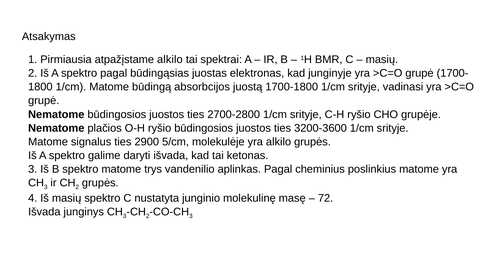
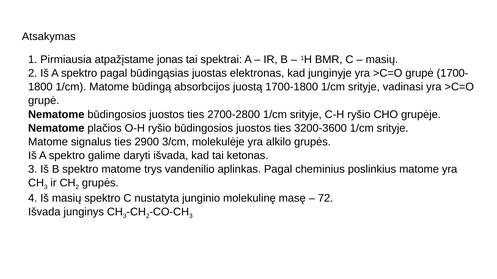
atpažįstame alkilo: alkilo -> jonas
5/cm: 5/cm -> 3/cm
